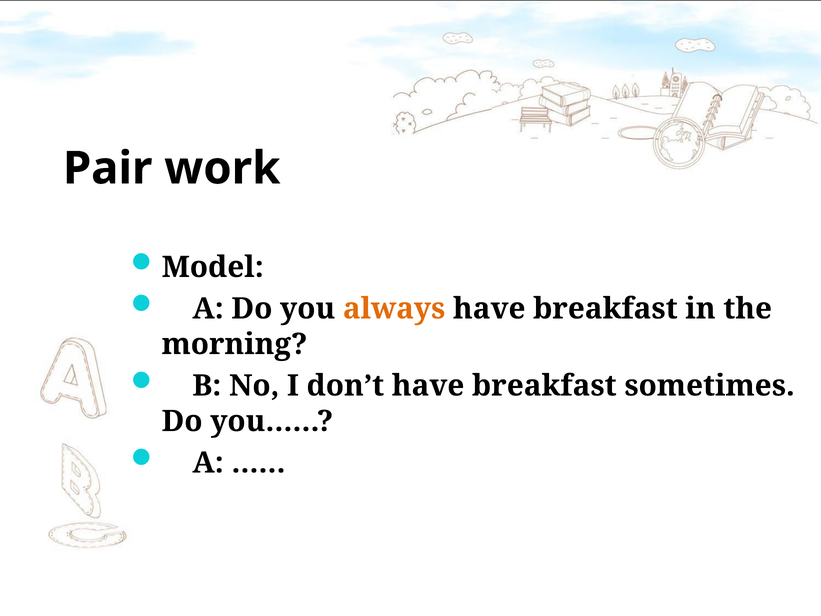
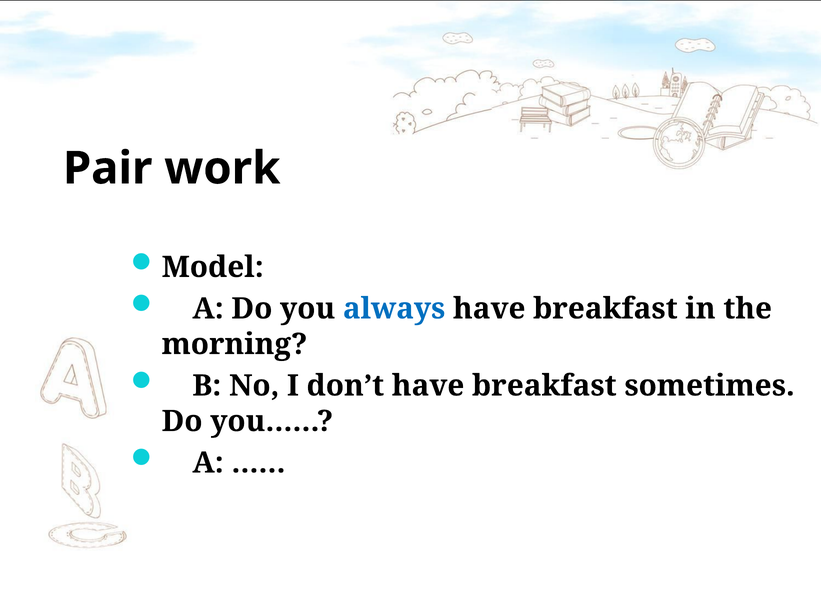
always colour: orange -> blue
